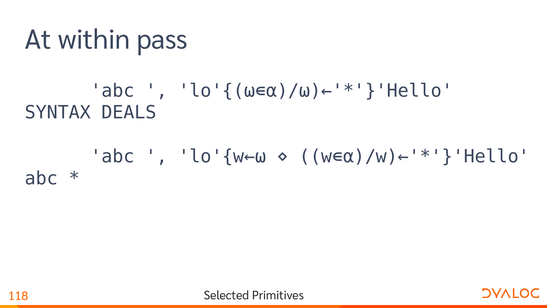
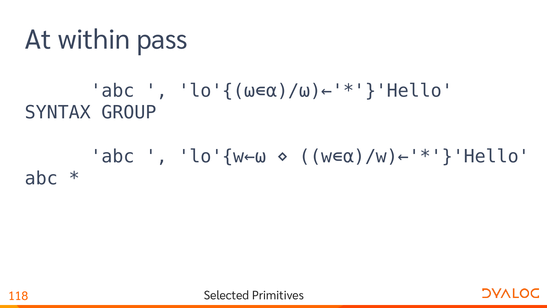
DEALS: DEALS -> GROUP
